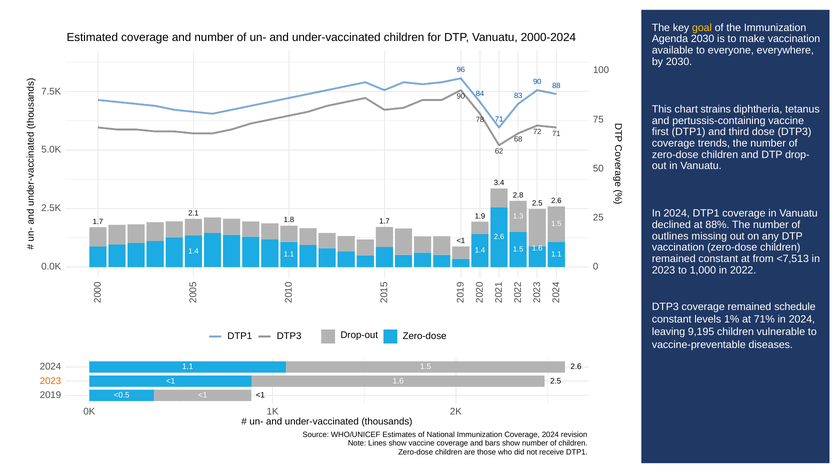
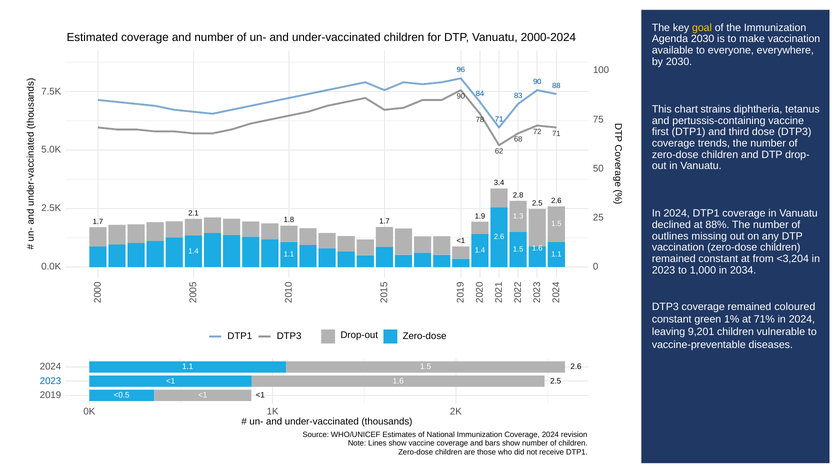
<7,513: <7,513 -> <3,204
2022: 2022 -> 2034
schedule: schedule -> coloured
levels: levels -> green
9,195: 9,195 -> 9,201
2023 at (50, 380) colour: orange -> blue
